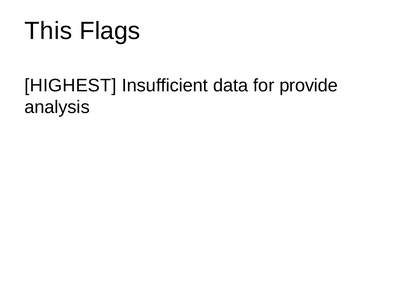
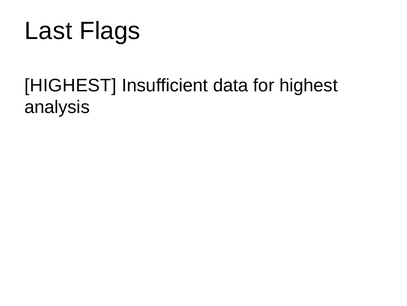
This: This -> Last
for provide: provide -> highest
